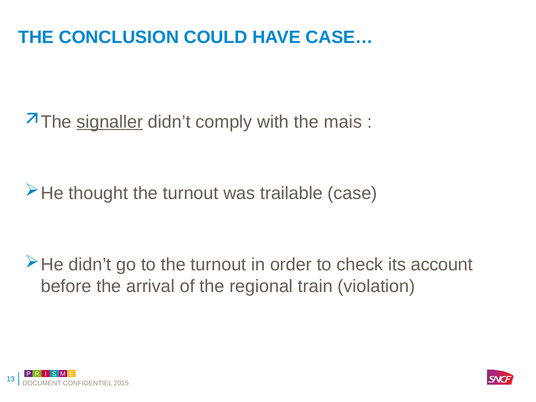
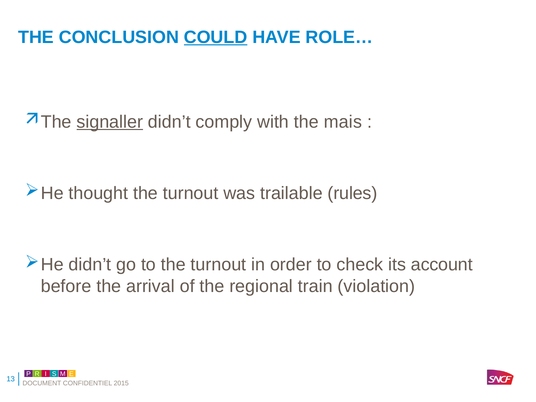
COULD underline: none -> present
CASE…: CASE… -> ROLE…
case: case -> rules
